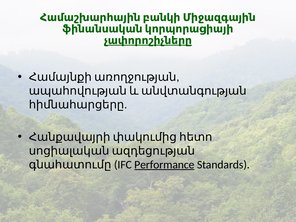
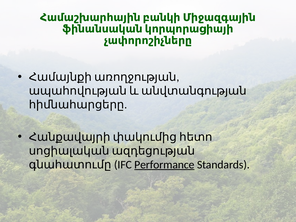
չափորոշիչները underline: present -> none
